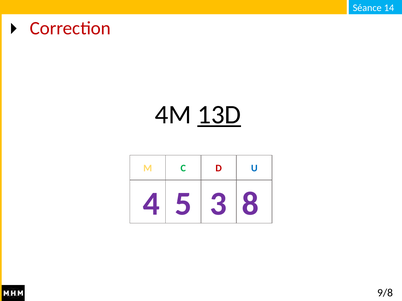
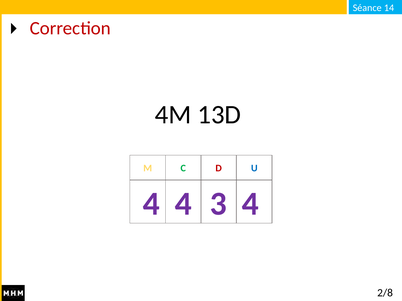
13D underline: present -> none
4 5: 5 -> 4
3 8: 8 -> 4
9/8: 9/8 -> 2/8
